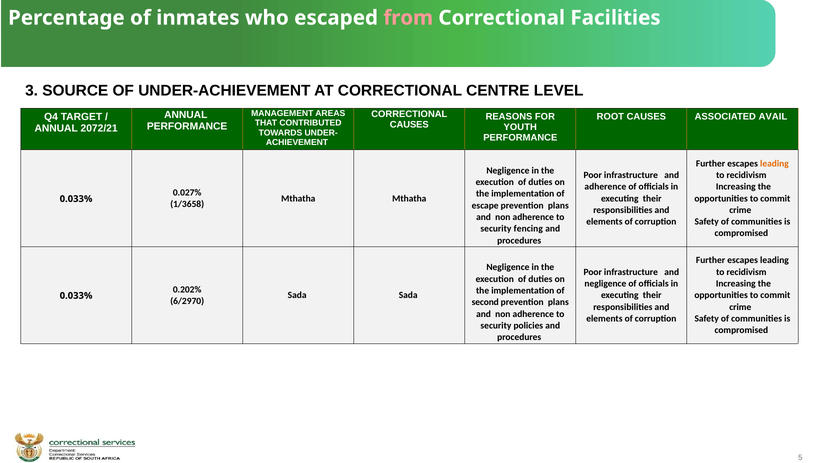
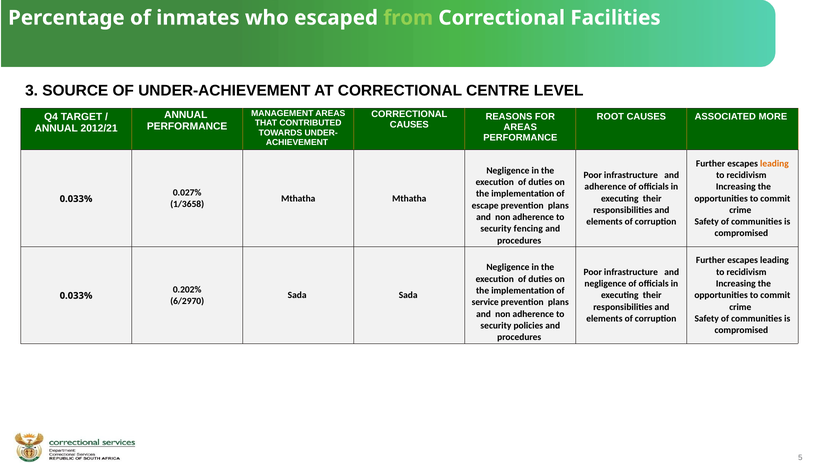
from colour: pink -> light green
AVAIL: AVAIL -> MORE
YOUTH at (520, 127): YOUTH -> AREAS
2072/21: 2072/21 -> 2012/21
second: second -> service
